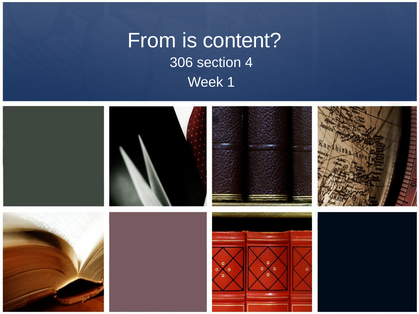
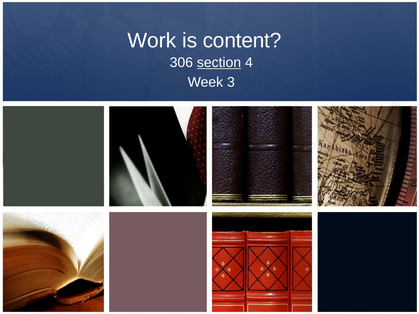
From: From -> Work
section underline: none -> present
1: 1 -> 3
